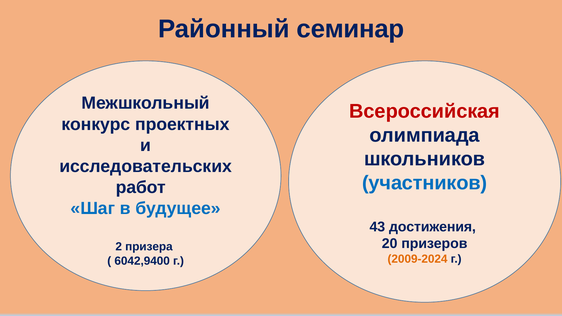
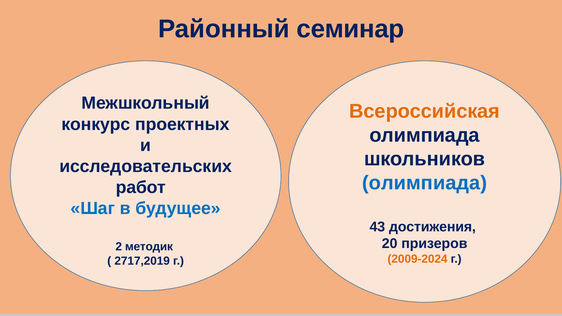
Всероссийская colour: red -> orange
участников at (425, 183): участников -> олимпиада
призера: призера -> методик
6042,9400: 6042,9400 -> 2717,2019
